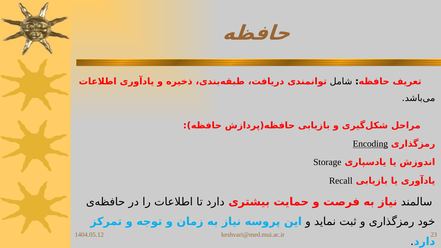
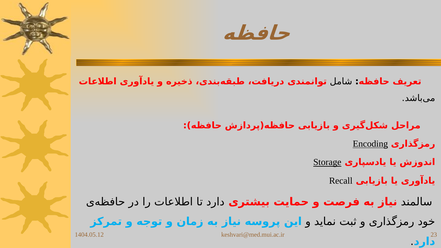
Storage underline: none -> present
